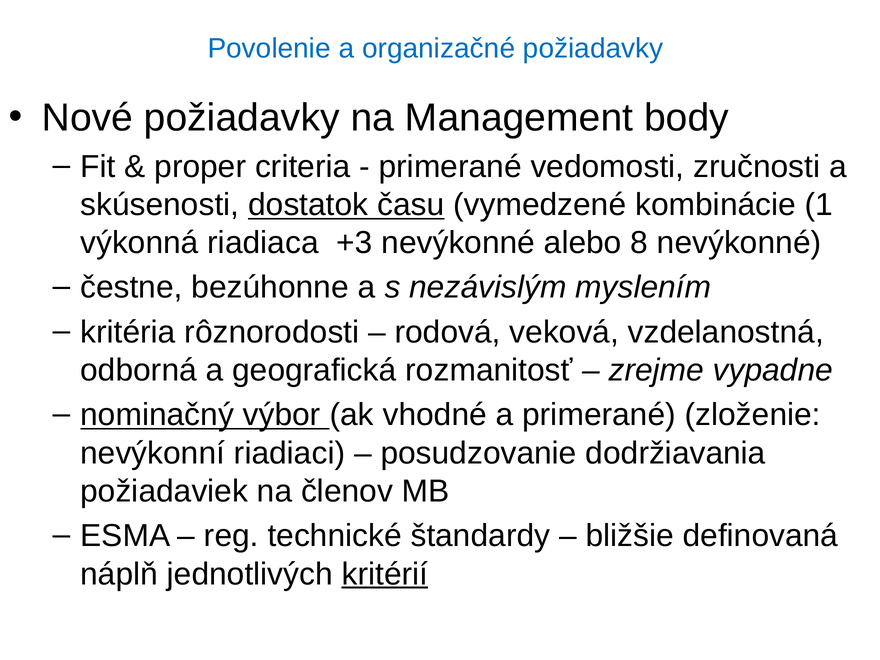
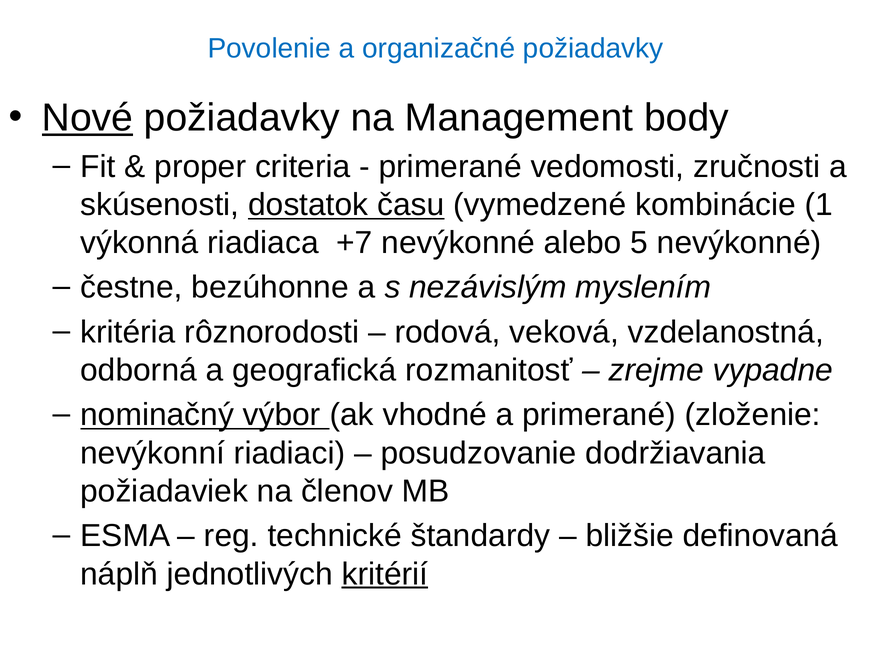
Nové underline: none -> present
+3: +3 -> +7
8: 8 -> 5
